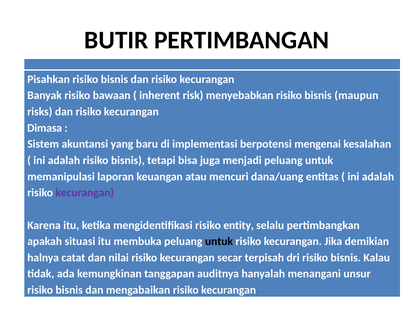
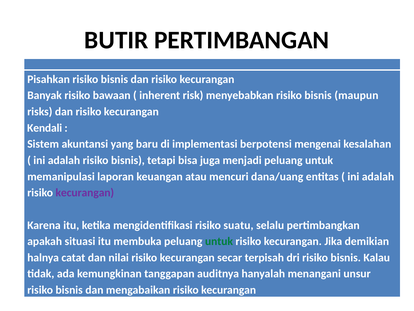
Dimasa: Dimasa -> Kendali
entity: entity -> suatu
untuk at (219, 241) colour: black -> green
